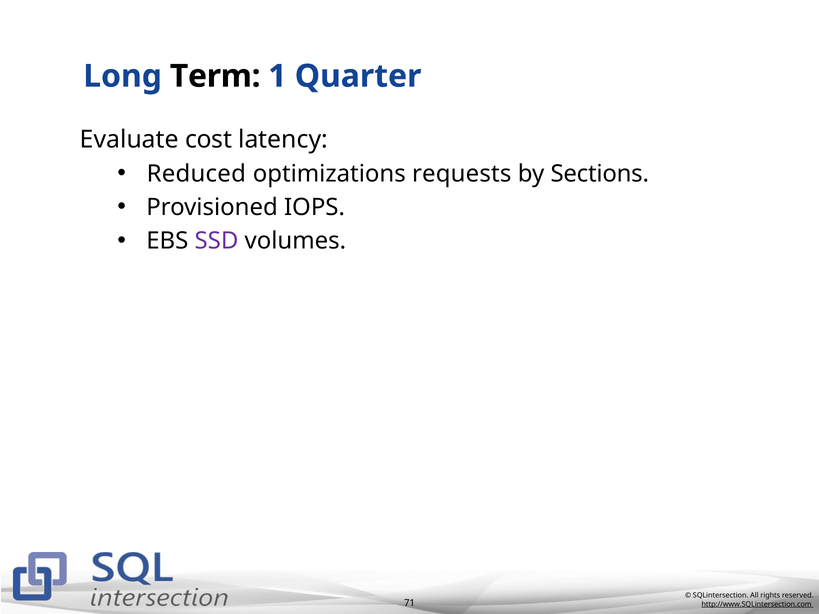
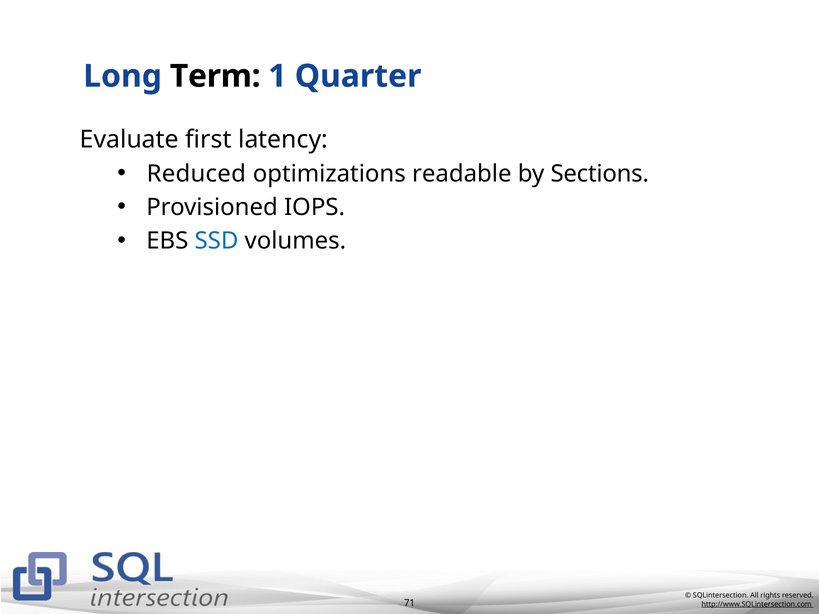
cost: cost -> first
requests: requests -> readable
SSD colour: purple -> blue
